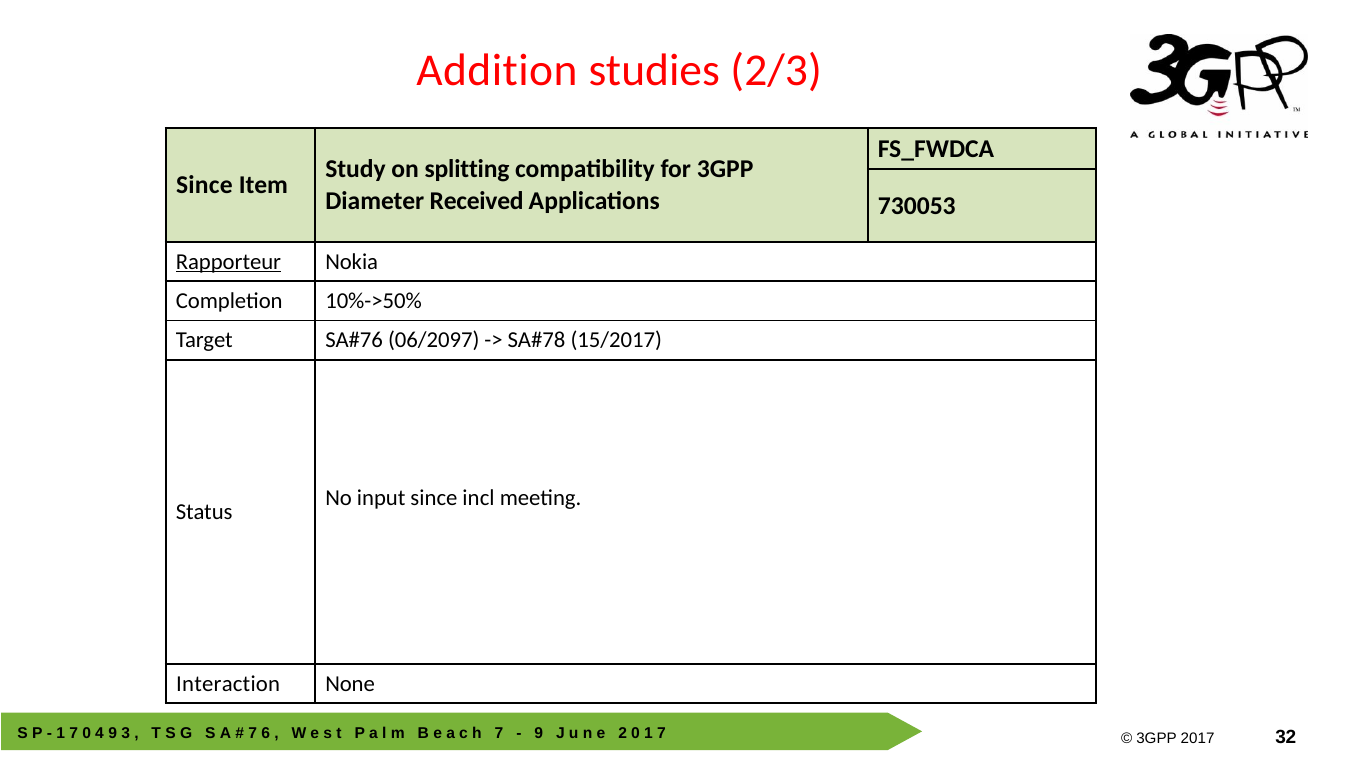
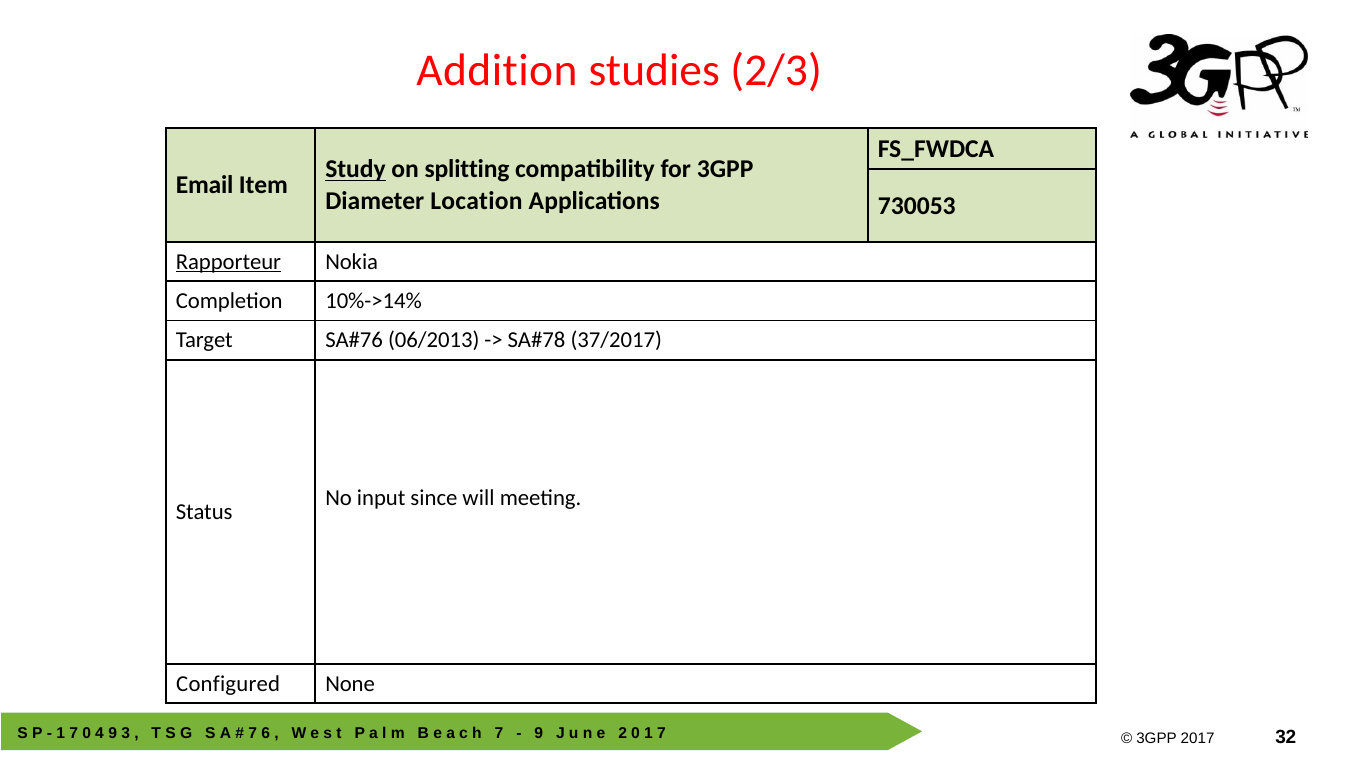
Study underline: none -> present
Since at (204, 185): Since -> Email
Received: Received -> Location
10%->50%: 10%->50% -> 10%->14%
06/2097: 06/2097 -> 06/2013
15/2017: 15/2017 -> 37/2017
incl: incl -> will
Interaction: Interaction -> Configured
